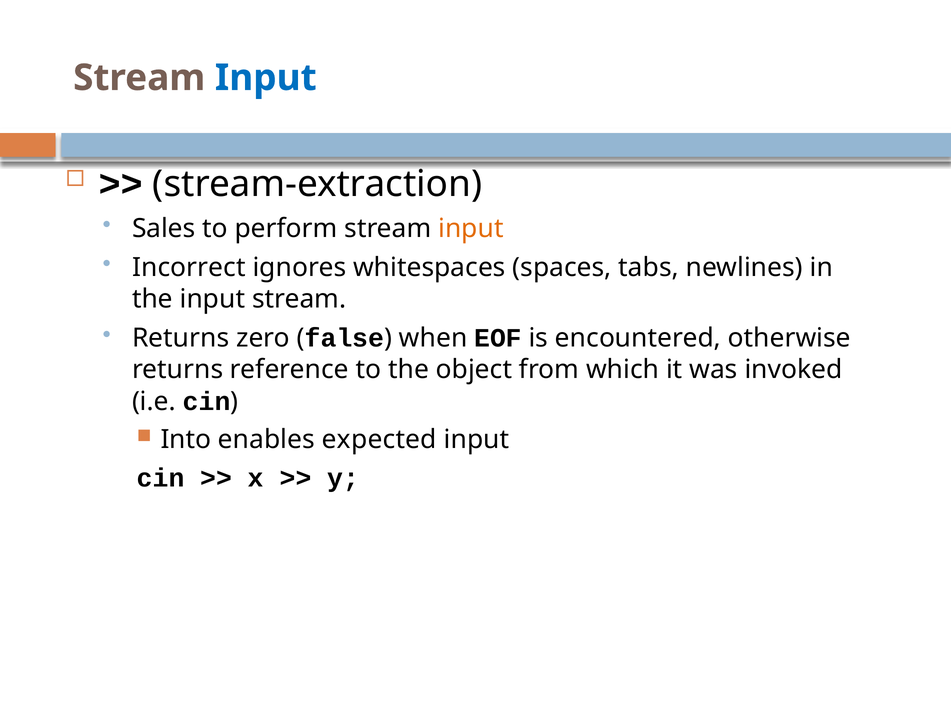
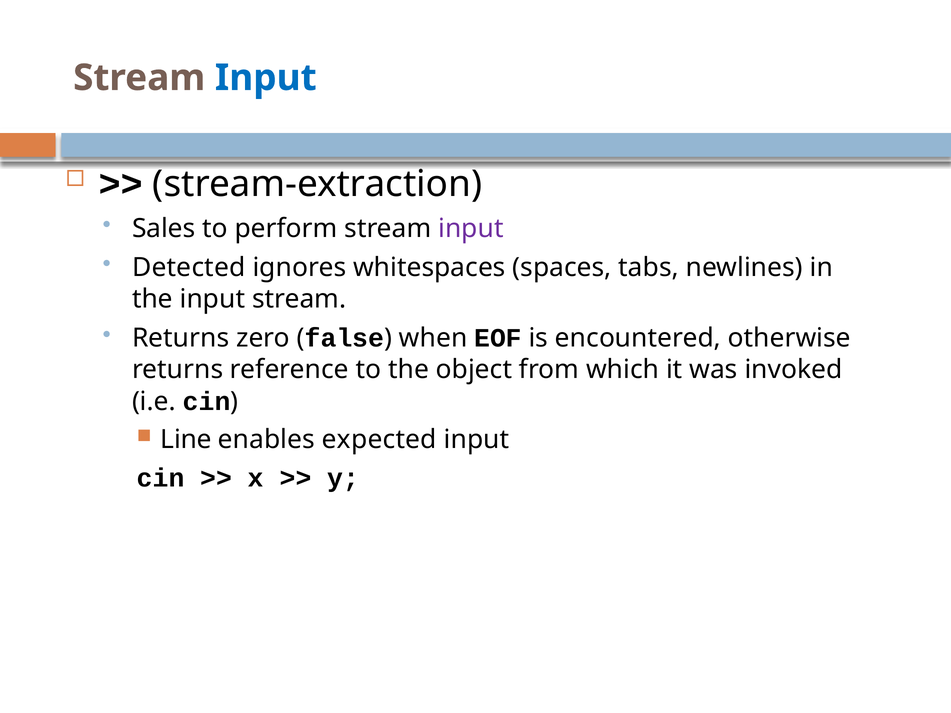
input at (471, 228) colour: orange -> purple
Incorrect: Incorrect -> Detected
Into: Into -> Line
